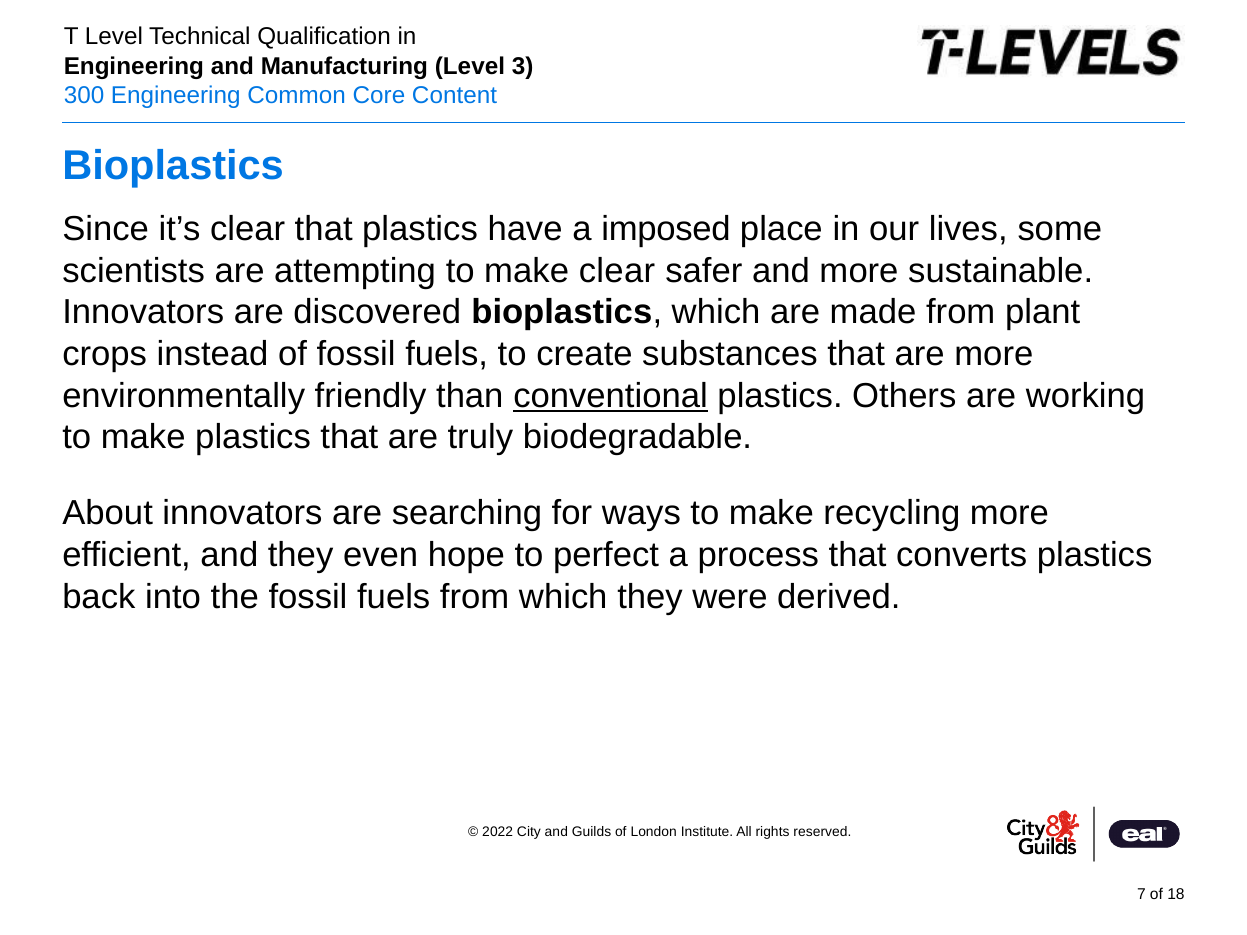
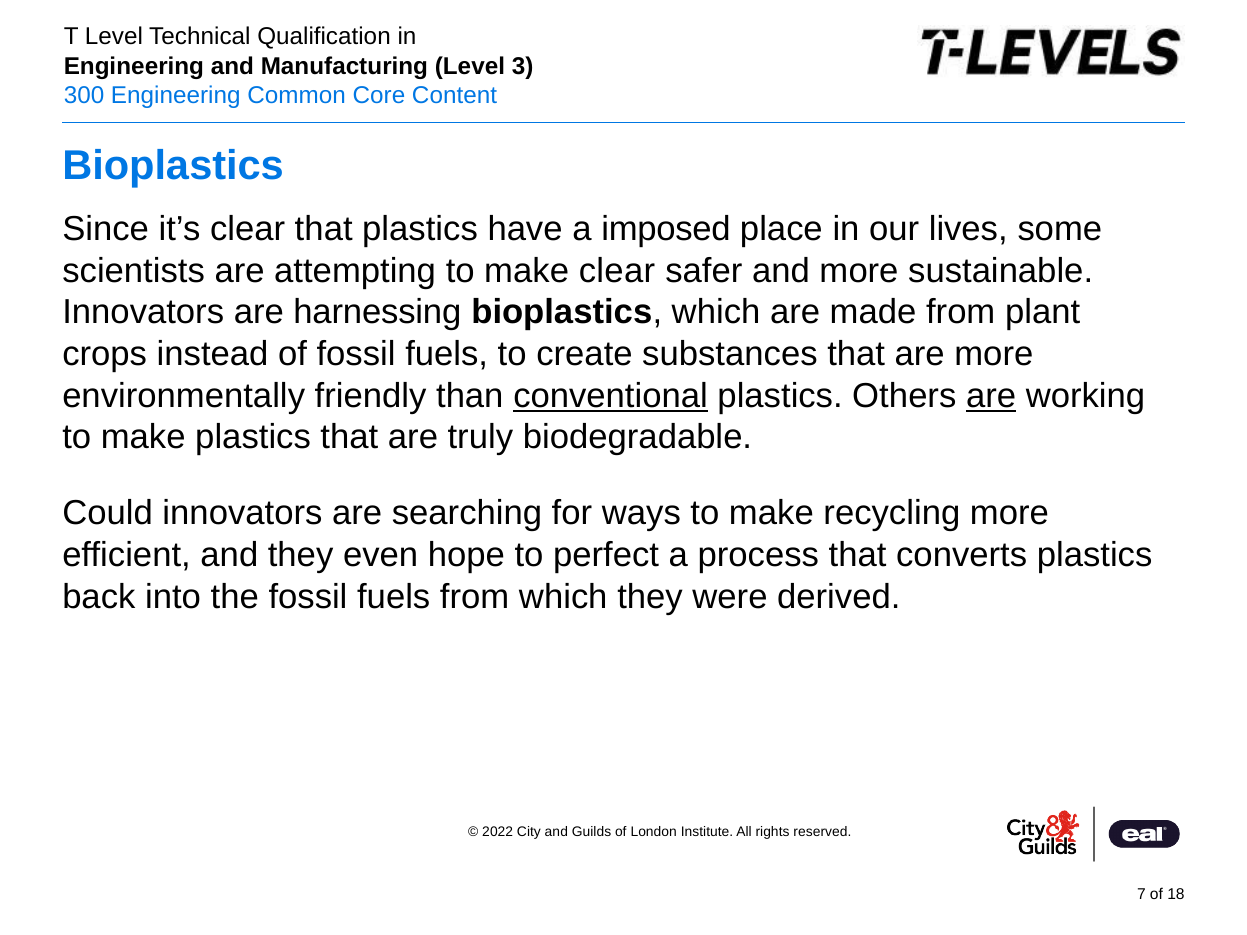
discovered: discovered -> harnessing
are at (991, 396) underline: none -> present
About: About -> Could
